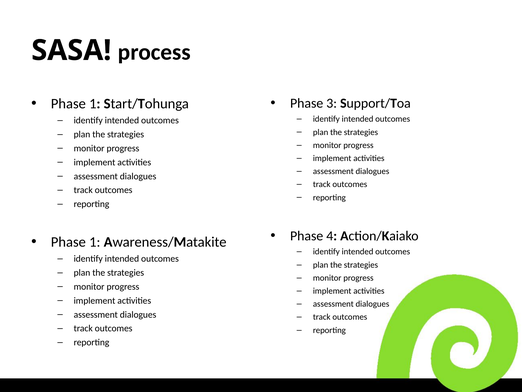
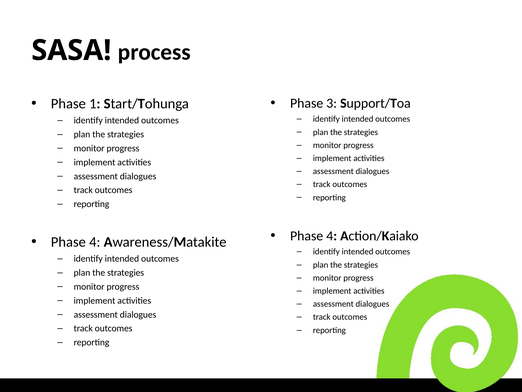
1 at (95, 242): 1 -> 4
